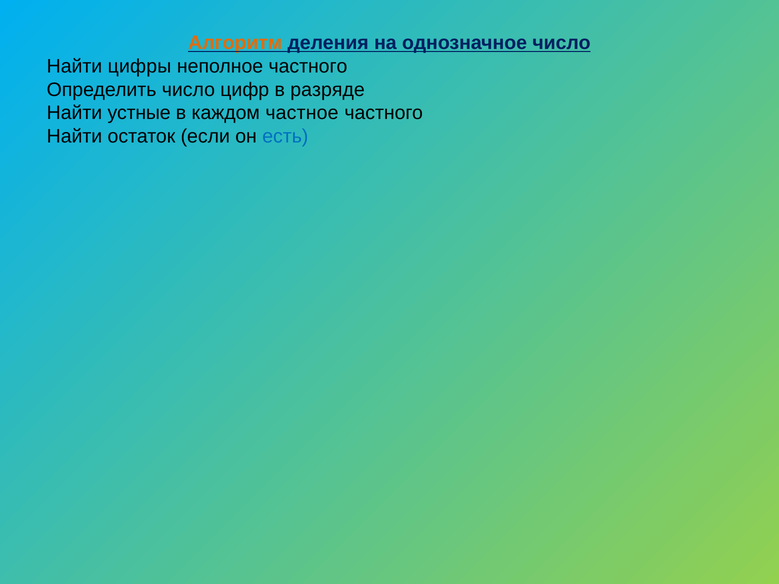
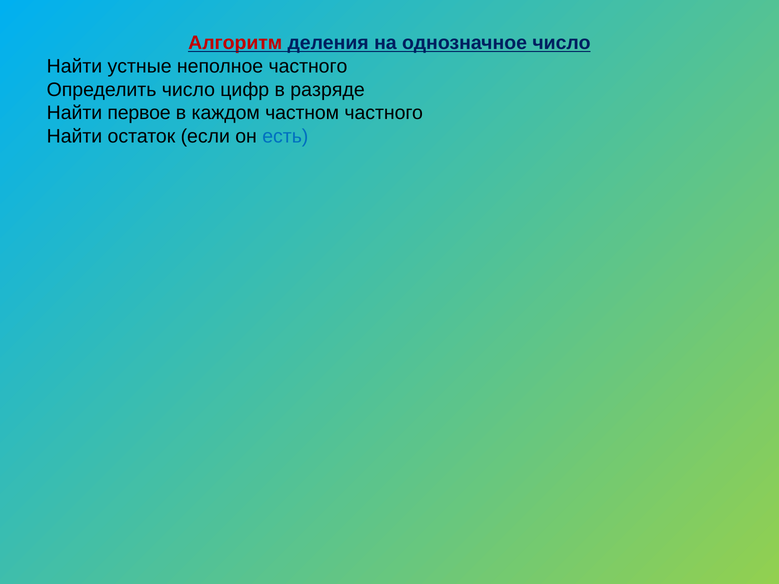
Алгоритм colour: orange -> red
цифры: цифры -> устные
устные: устные -> первое
частное: частное -> частном
